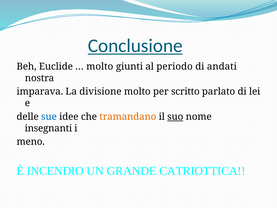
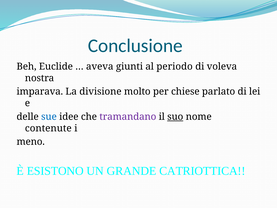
Conclusione underline: present -> none
molto at (100, 66): molto -> aveva
andati: andati -> voleva
scritto: scritto -> chiese
tramandano colour: orange -> purple
insegnanti: insegnanti -> contenute
INCENDIO: INCENDIO -> ESISTONO
